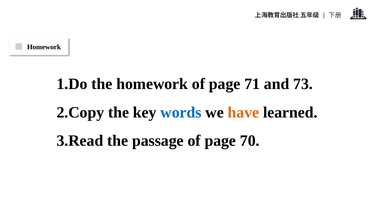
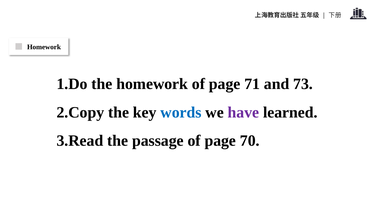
have colour: orange -> purple
